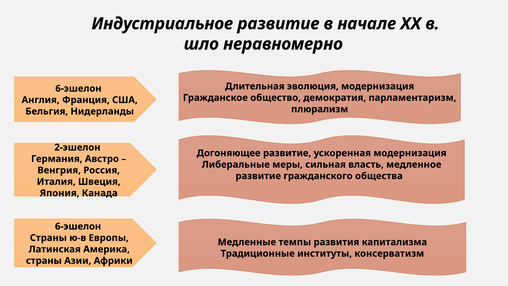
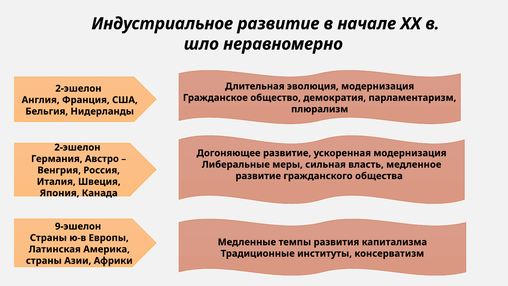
6-эшелон at (78, 88): 6-эшелон -> 2-эшелон
6-эшелон at (78, 226): 6-эшелон -> 9-эшелон
